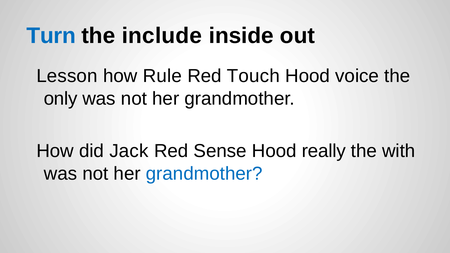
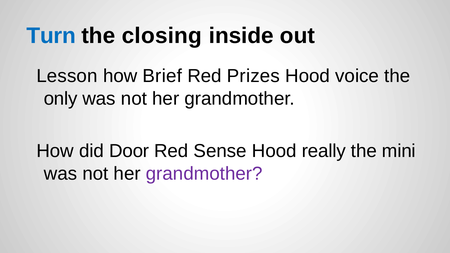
include: include -> closing
Rule: Rule -> Brief
Touch: Touch -> Prizes
Jack: Jack -> Door
with: with -> mini
grandmother at (204, 174) colour: blue -> purple
